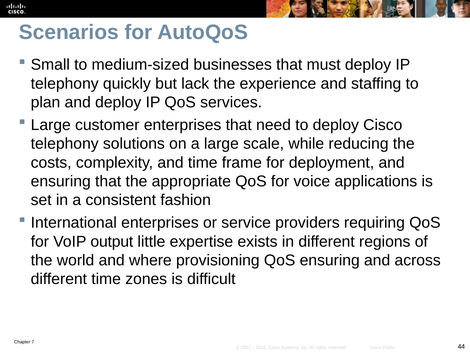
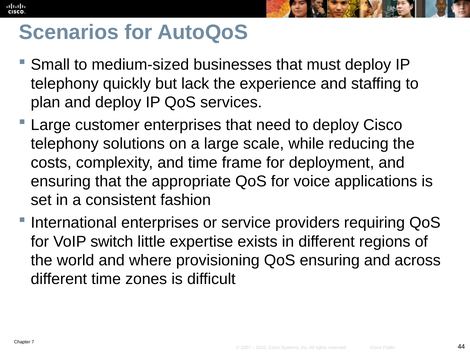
output: output -> switch
